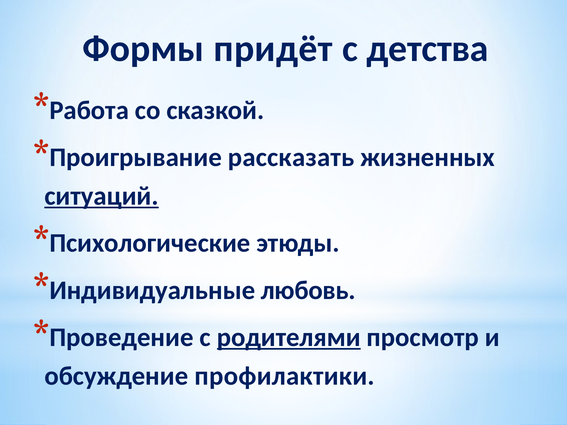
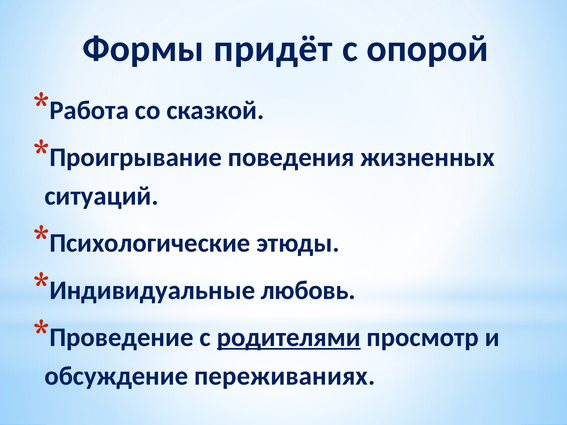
детства: детства -> опорой
рассказать: рассказать -> поведения
ситуаций underline: present -> none
профилактики: профилактики -> переживаниях
